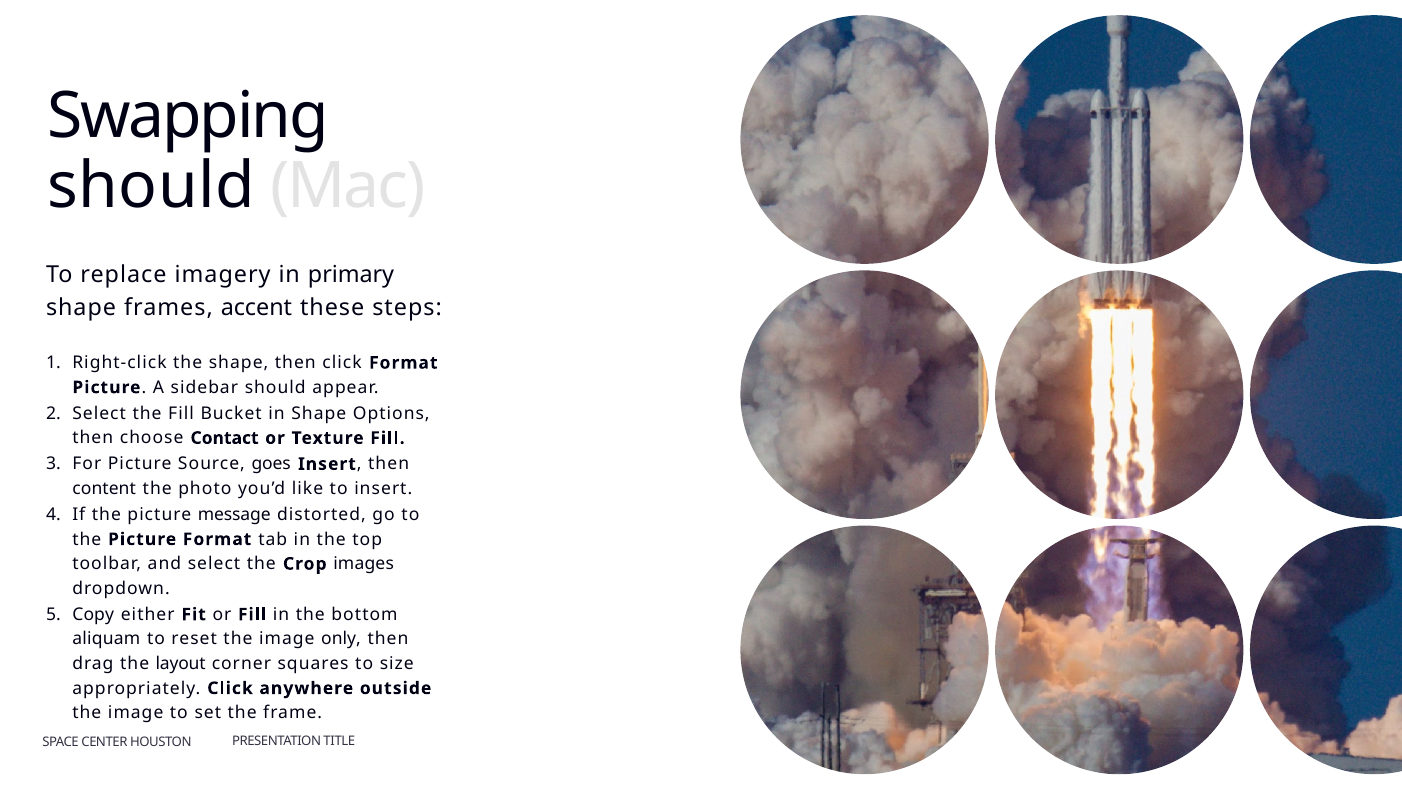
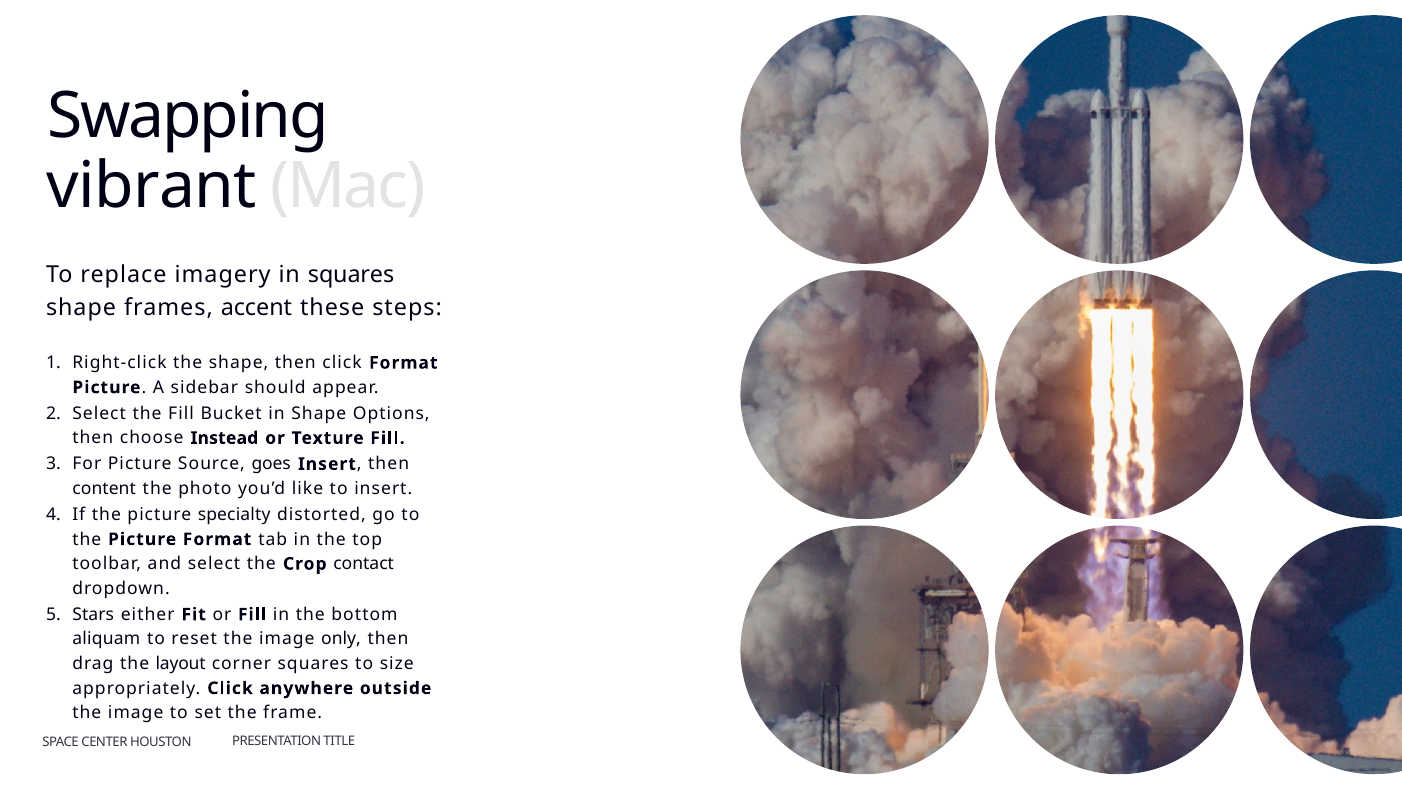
should at (151, 186): should -> vibrant
in primary: primary -> squares
Contact: Contact -> Instead
message: message -> specialty
images: images -> contact
Copy: Copy -> Stars
